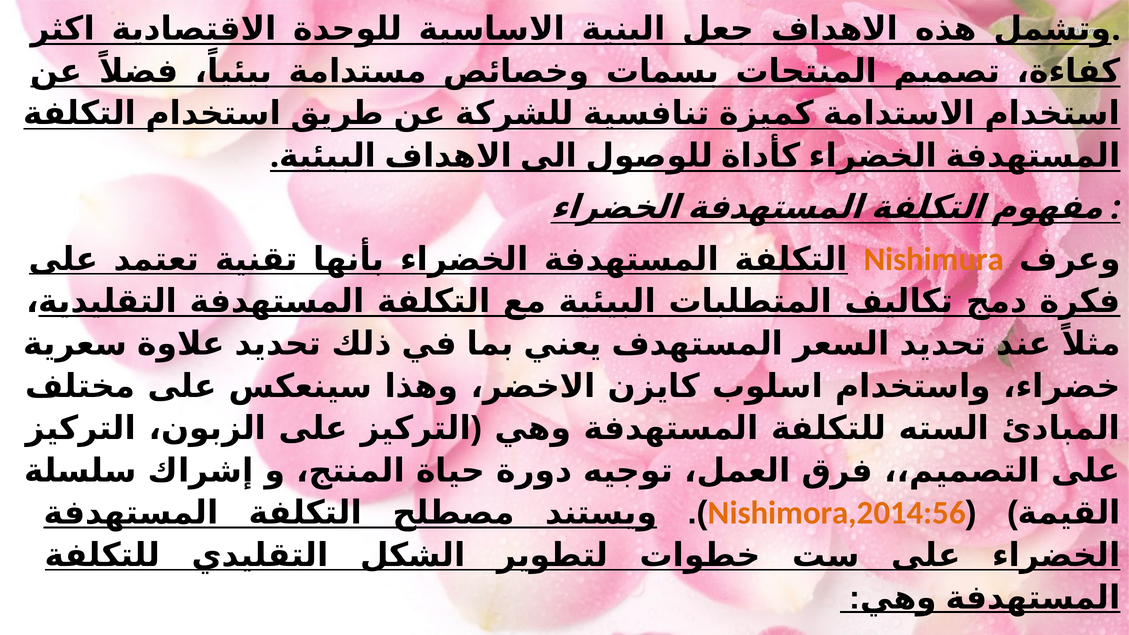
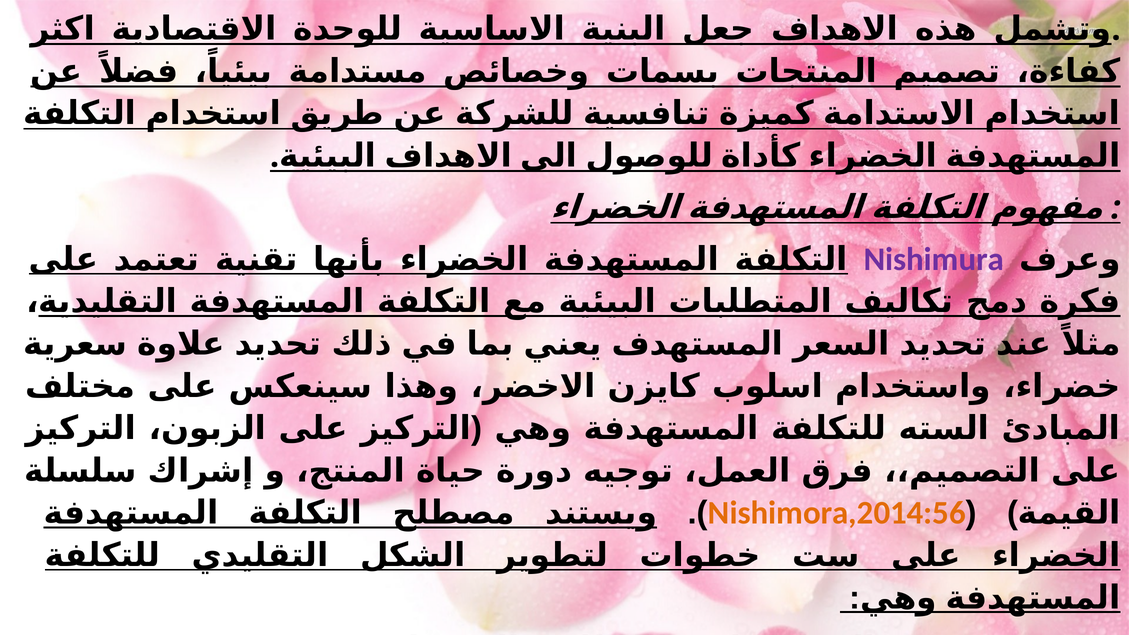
Nishimura colour: orange -> purple
